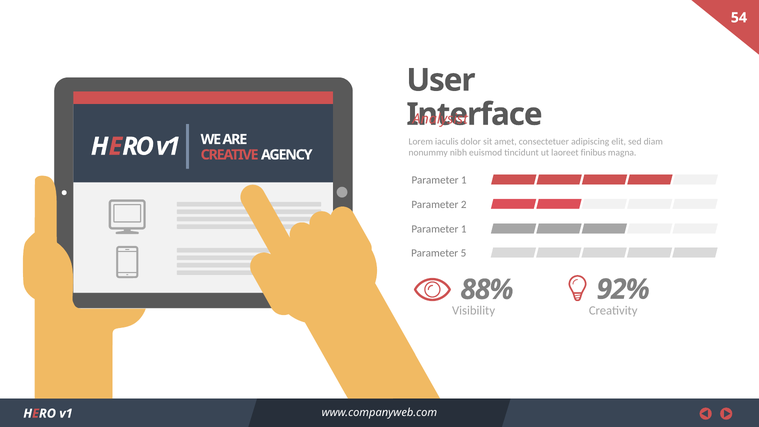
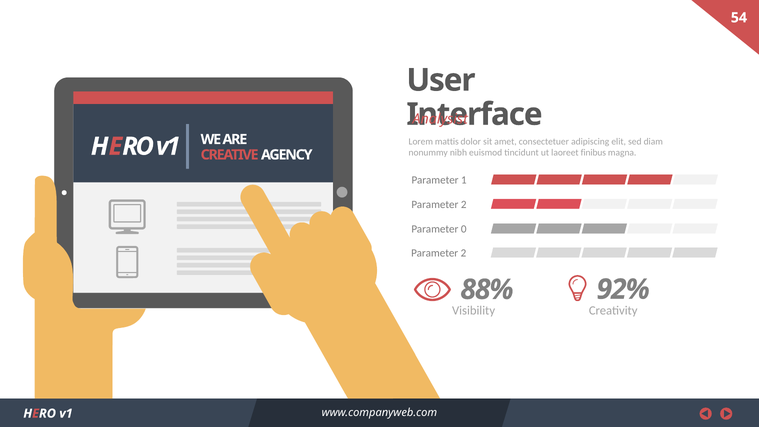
iaculis: iaculis -> mattis
1 at (464, 229): 1 -> 0
5 at (464, 253): 5 -> 2
